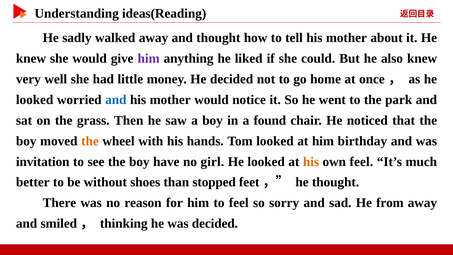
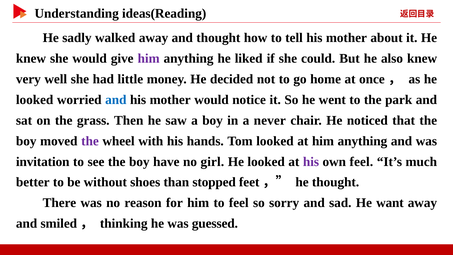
found: found -> never
the at (90, 141) colour: orange -> purple
at him birthday: birthday -> anything
his at (311, 162) colour: orange -> purple
from: from -> want
was decided: decided -> guessed
